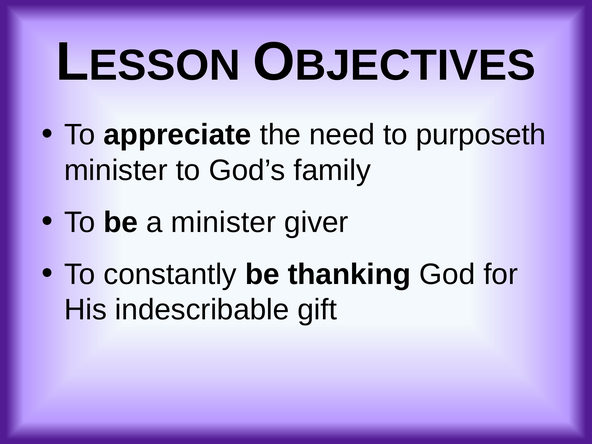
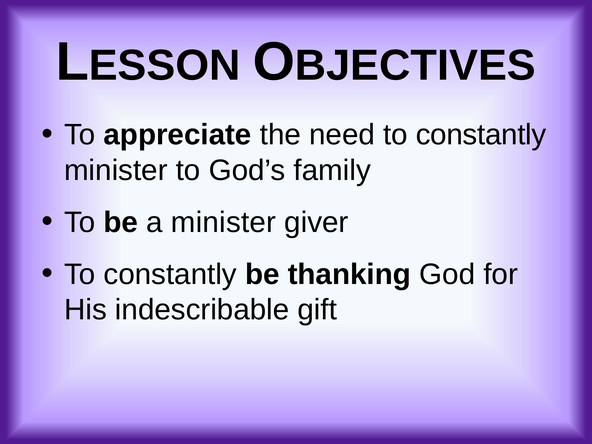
need to purposeth: purposeth -> constantly
